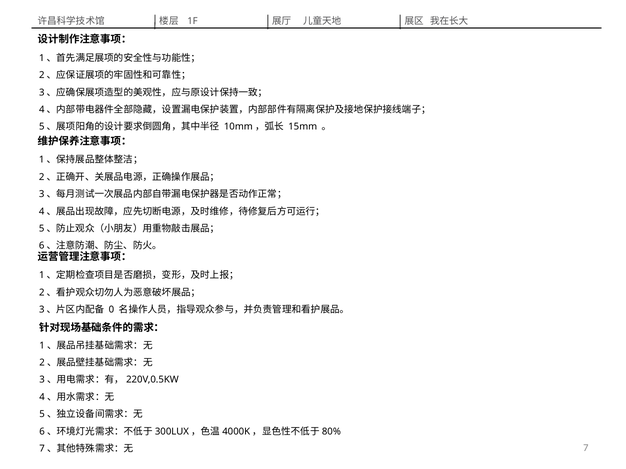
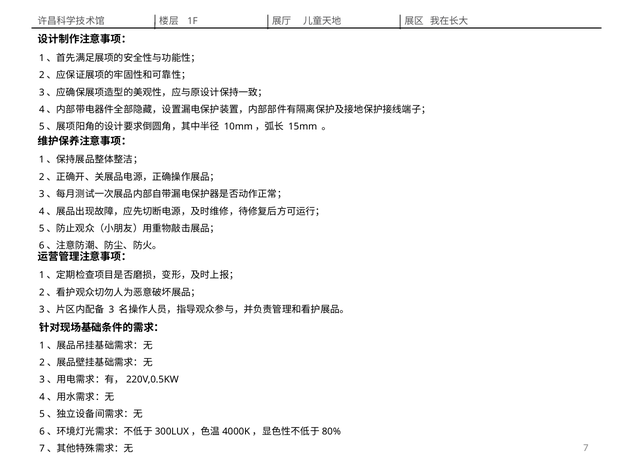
0: 0 -> 3
